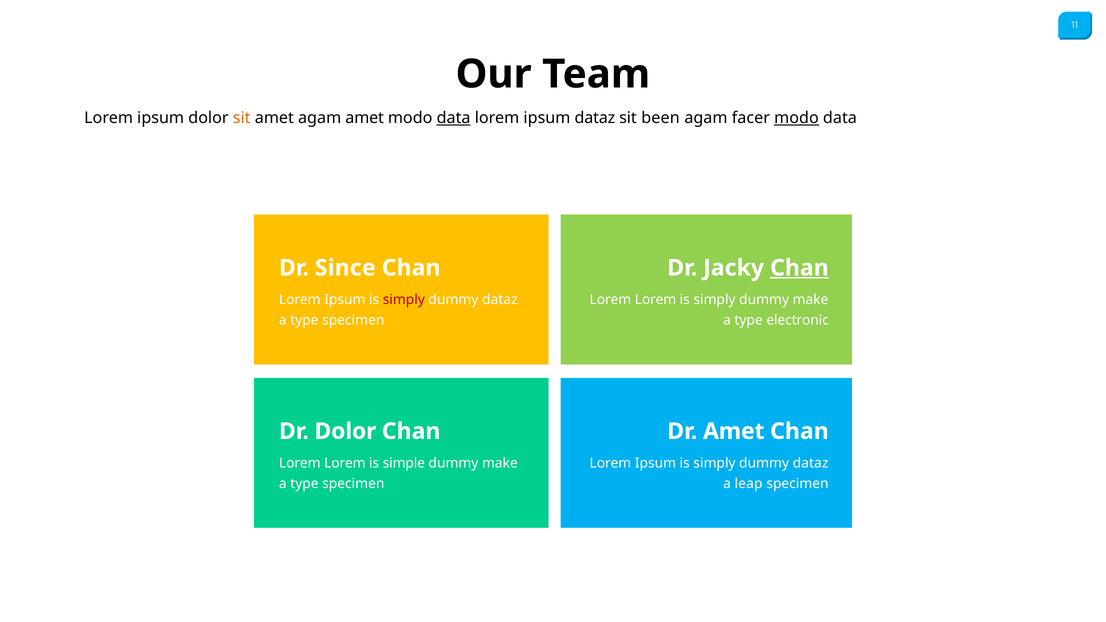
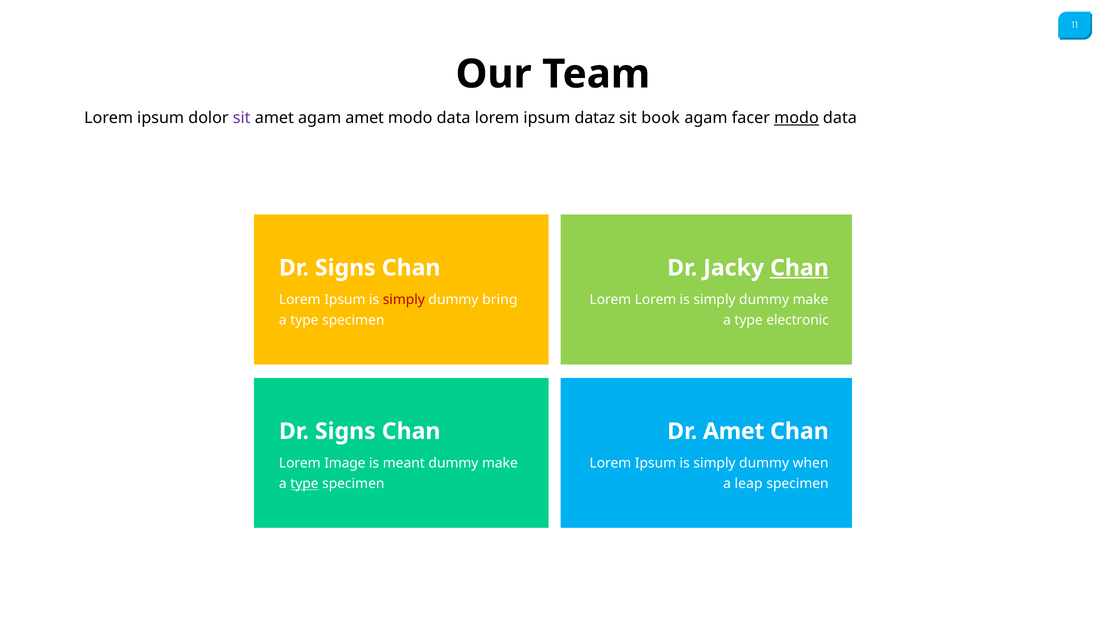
sit at (242, 118) colour: orange -> purple
data at (454, 118) underline: present -> none
been: been -> book
Since at (345, 268): Since -> Signs
dataz at (500, 300): dataz -> bring
Dolor at (345, 431): Dolor -> Signs
Lorem at (345, 463): Lorem -> Image
simple: simple -> meant
dataz at (811, 463): dataz -> when
type at (304, 484) underline: none -> present
